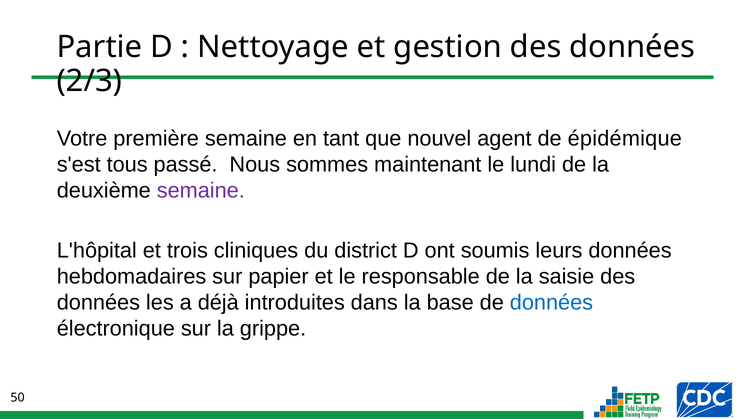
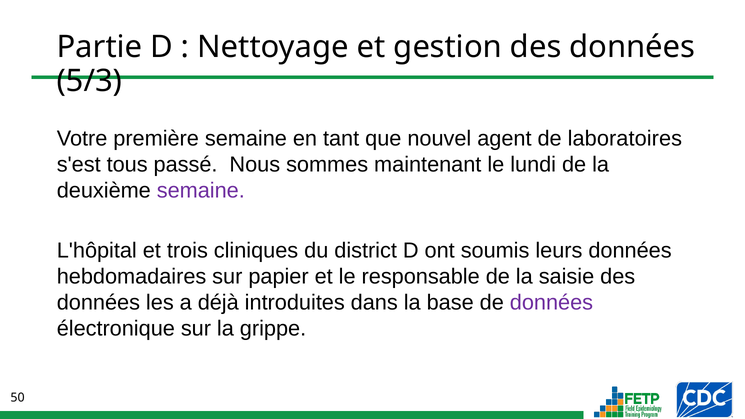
2/3: 2/3 -> 5/3
épidémique: épidémique -> laboratoires
données at (551, 303) colour: blue -> purple
